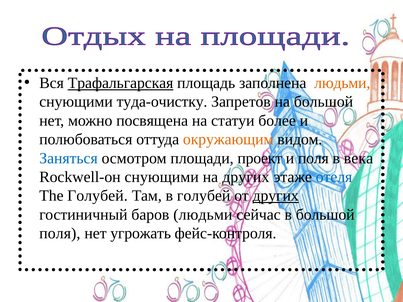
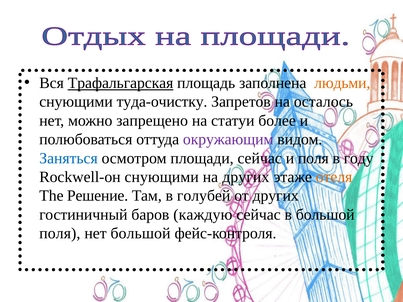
на большой: большой -> осталось
посвящена: посвящена -> запрещено
окружающим colour: orange -> purple
площади проект: проект -> сейчас
века: века -> году
отеля colour: blue -> orange
The Голубей: Голубей -> Решение
других at (276, 196) underline: present -> none
баров людьми: людьми -> каждую
нет угрожать: угрожать -> большой
